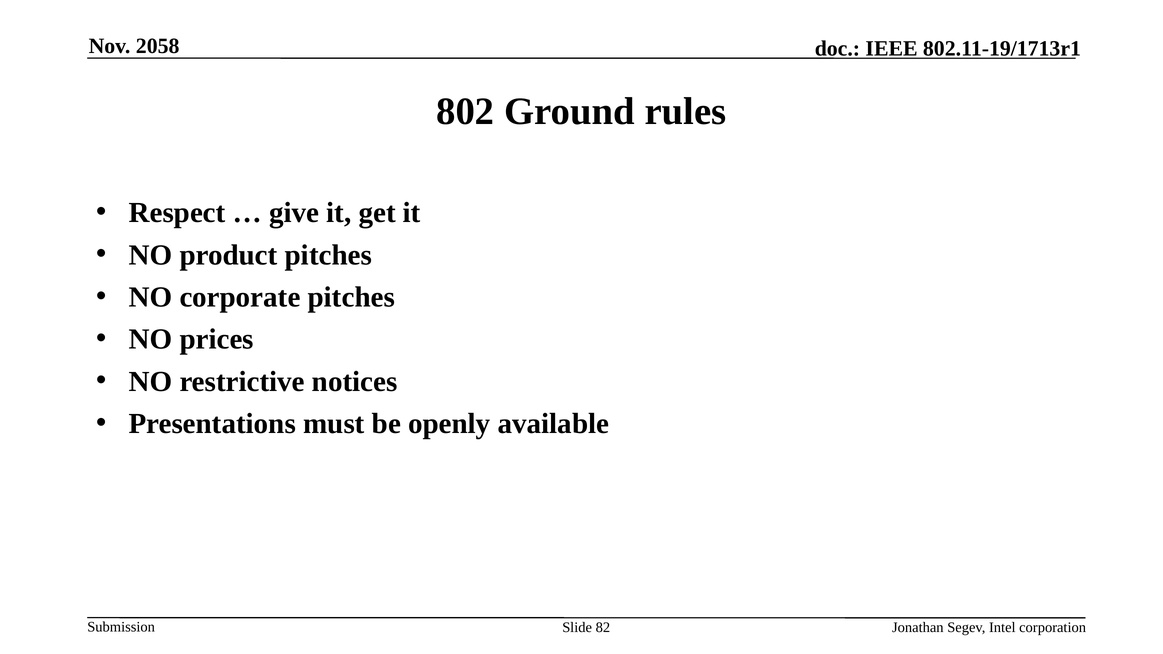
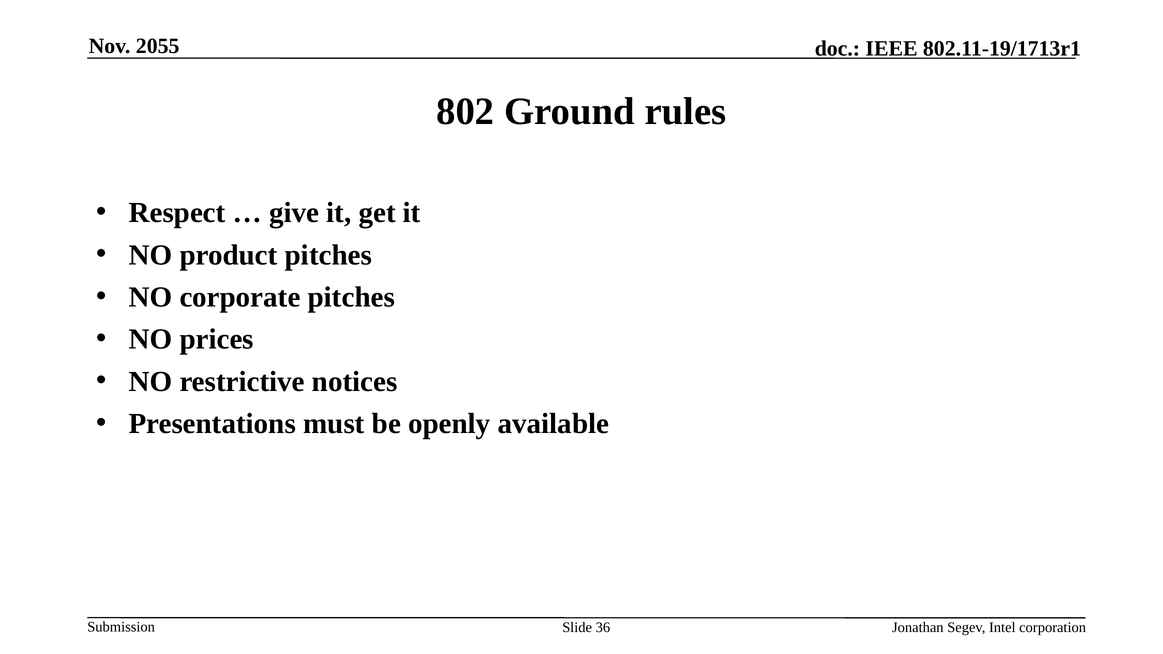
2058: 2058 -> 2055
82: 82 -> 36
